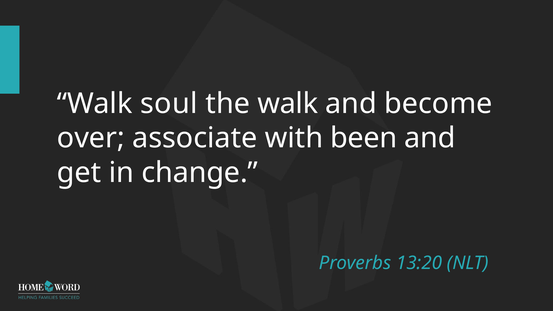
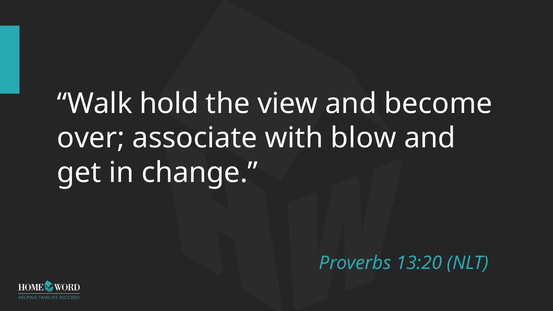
soul: soul -> hold
the walk: walk -> view
been: been -> blow
